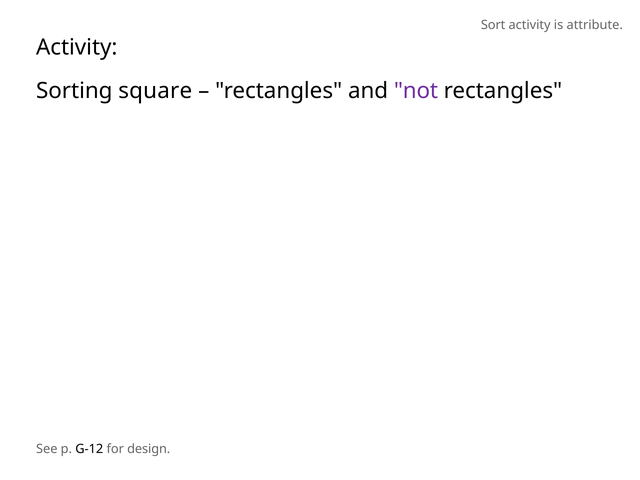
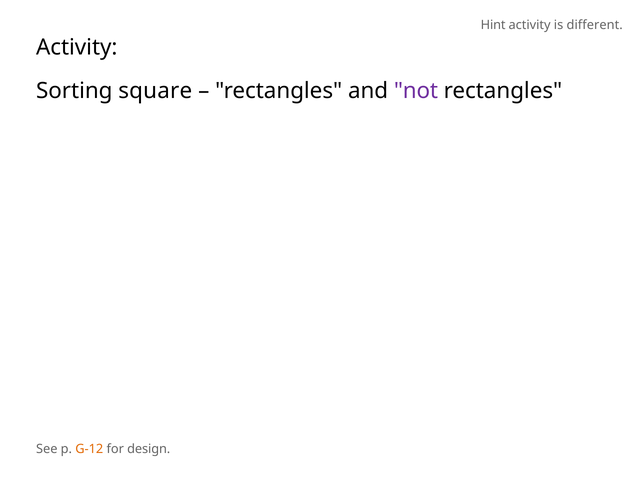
Sort: Sort -> Hint
attribute: attribute -> different
G-12 colour: black -> orange
